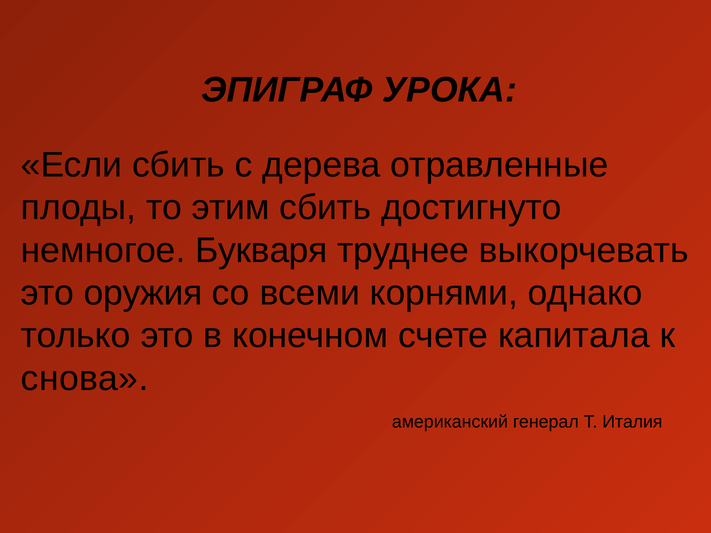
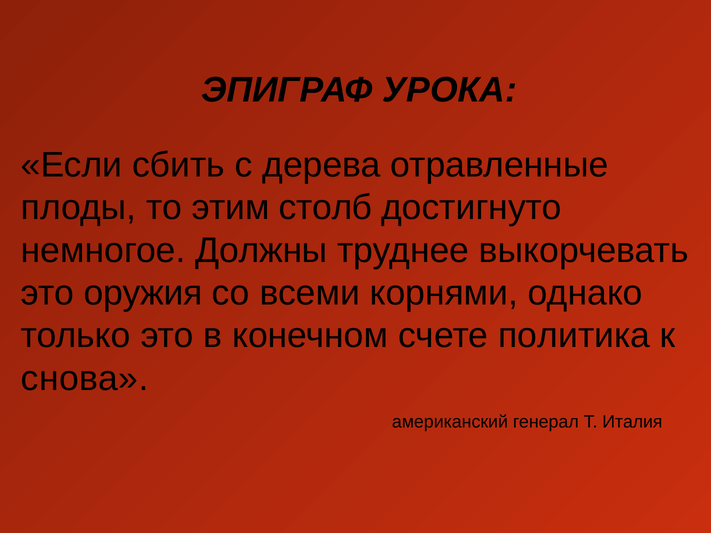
этим сбить: сбить -> столб
Букваря: Букваря -> Должны
капитала: капитала -> политика
